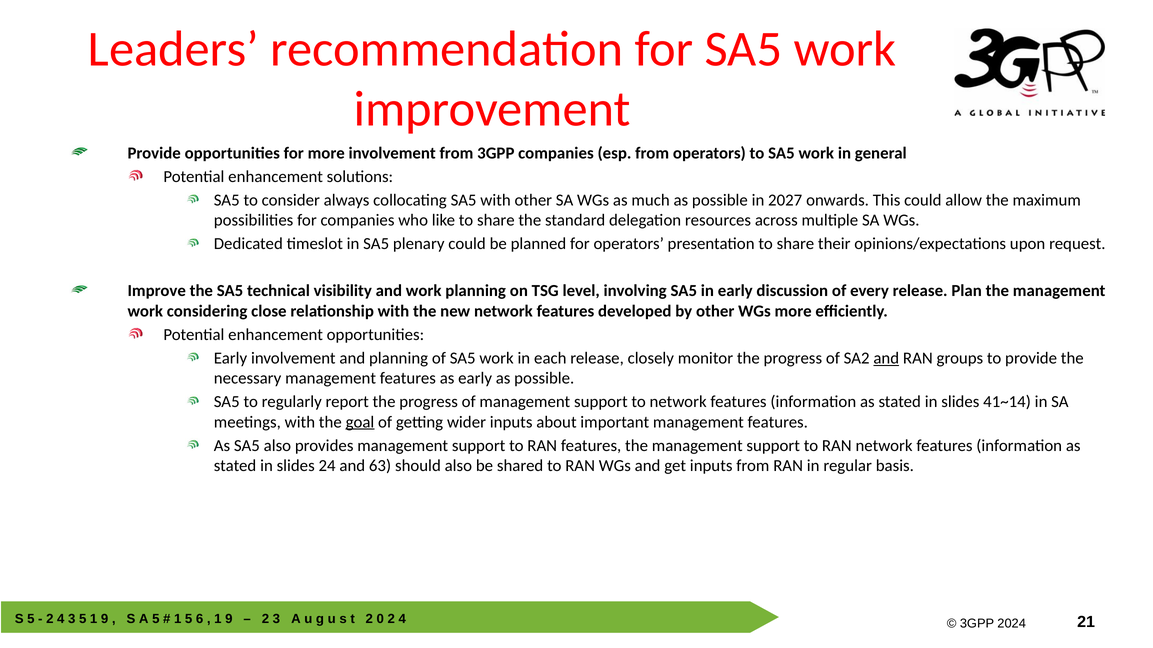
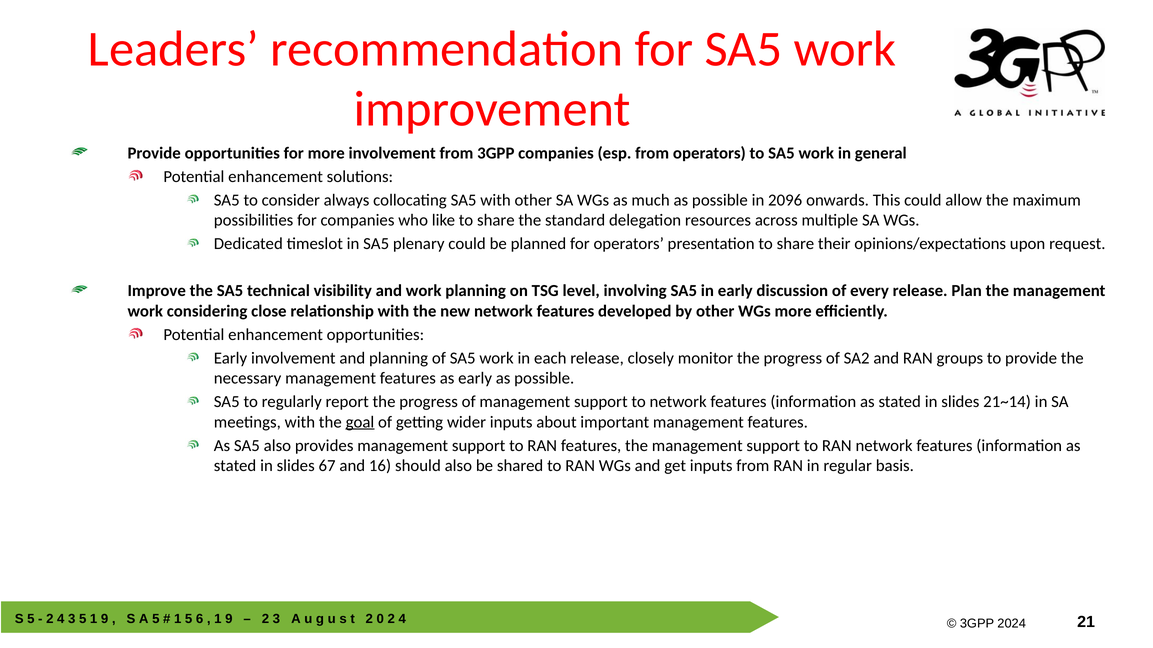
2027: 2027 -> 2096
and at (886, 358) underline: present -> none
41~14: 41~14 -> 21~14
24: 24 -> 67
63: 63 -> 16
